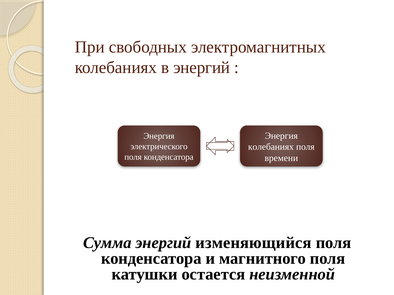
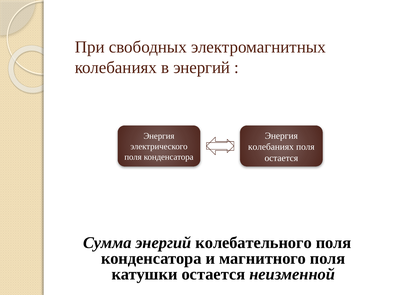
времени at (281, 158): времени -> остается
изменяющийся: изменяющийся -> колебательного
